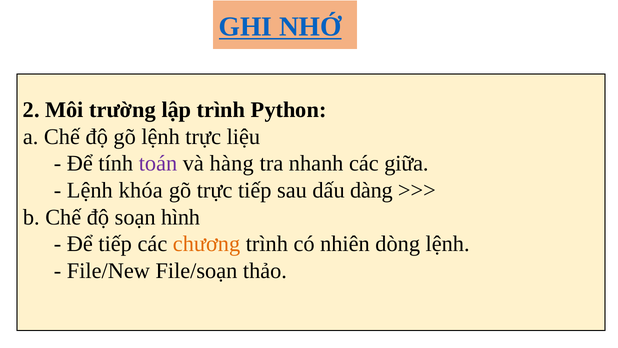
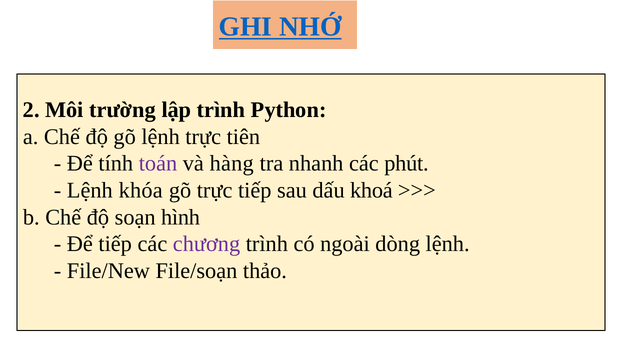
liệu: liệu -> tiên
giữa: giữa -> phút
dàng: dàng -> khoá
chương colour: orange -> purple
nhiên: nhiên -> ngoài
